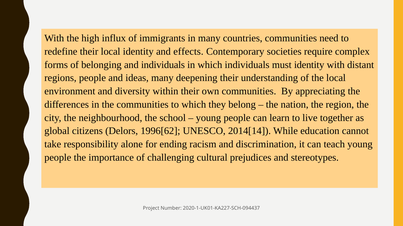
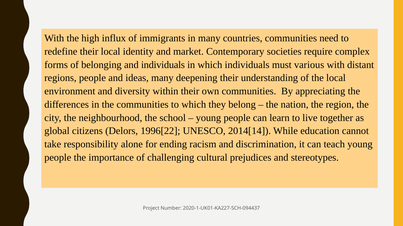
effects: effects -> market
must identity: identity -> various
1996[62: 1996[62 -> 1996[22
